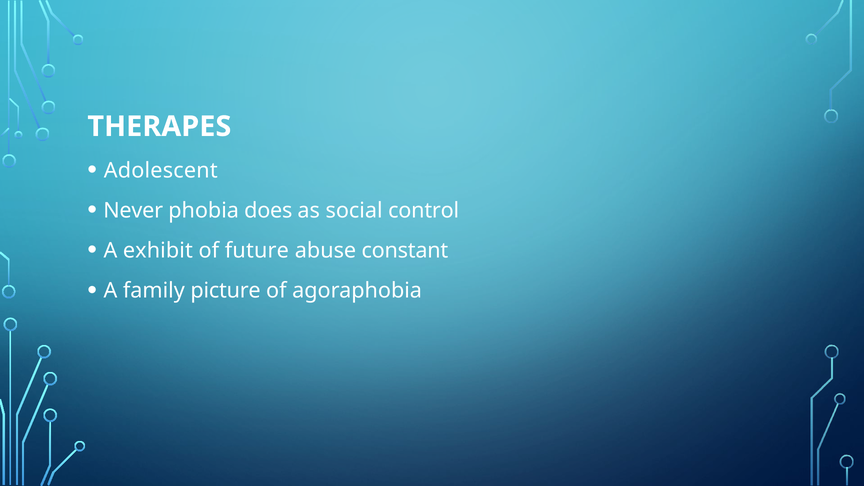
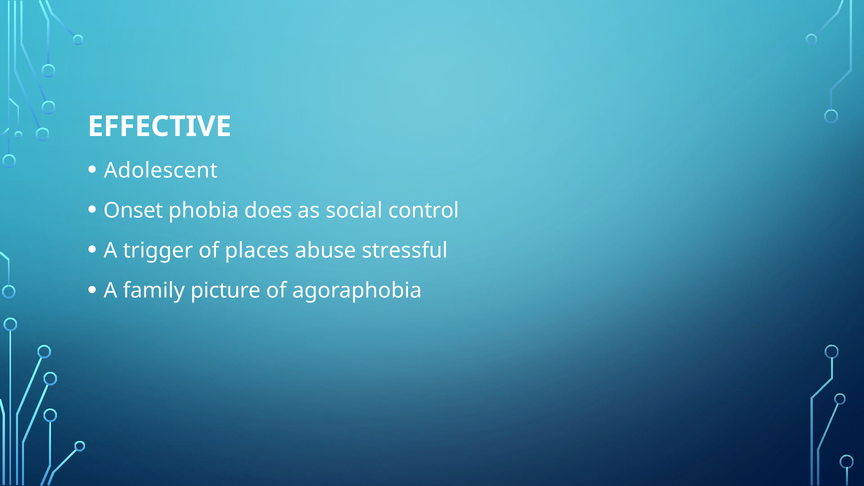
THERAPES: THERAPES -> EFFECTIVE
Never: Never -> Onset
exhibit: exhibit -> trigger
future: future -> places
constant: constant -> stressful
